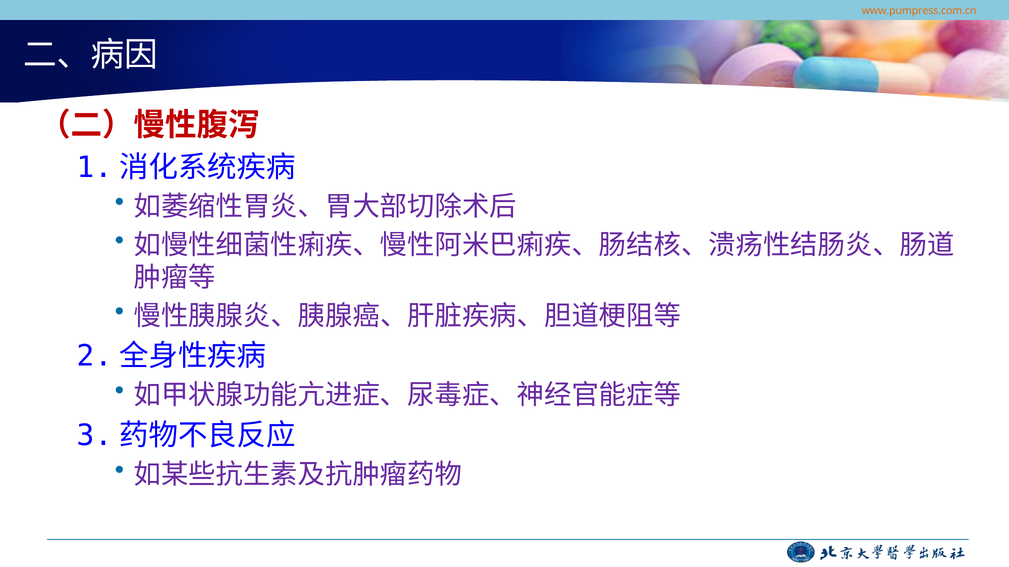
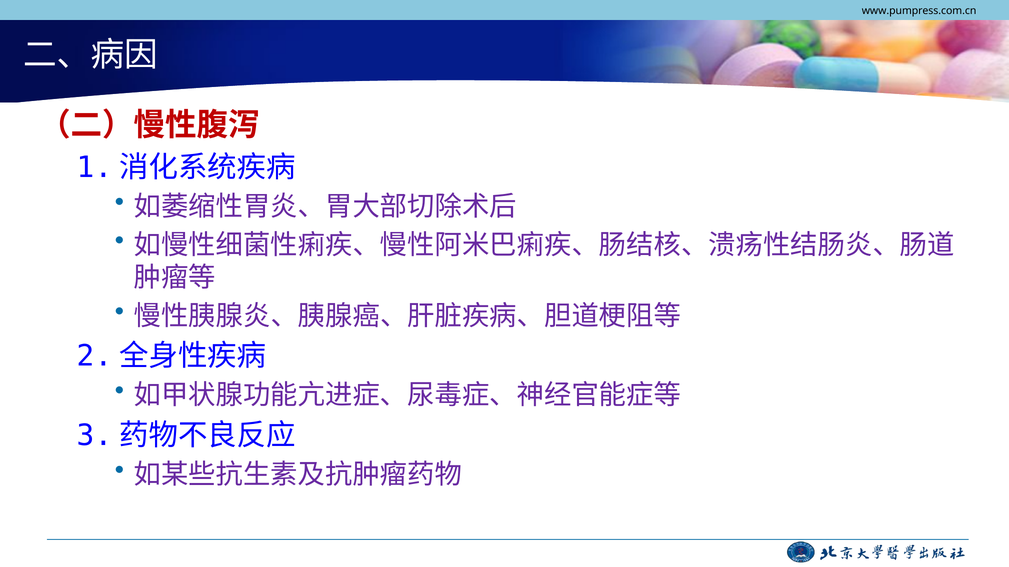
www.pumpress.com.cn colour: orange -> black
